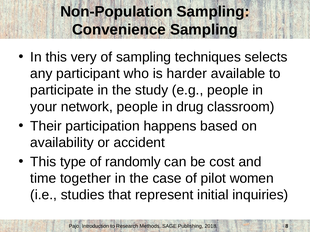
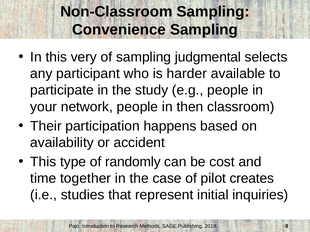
Non-Population: Non-Population -> Non-Classroom
techniques: techniques -> judgmental
drug: drug -> then
women: women -> creates
